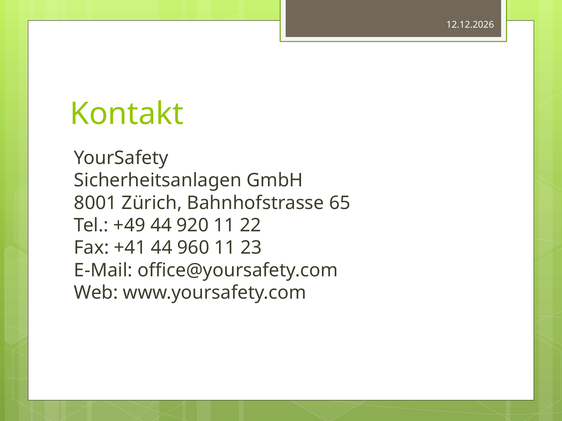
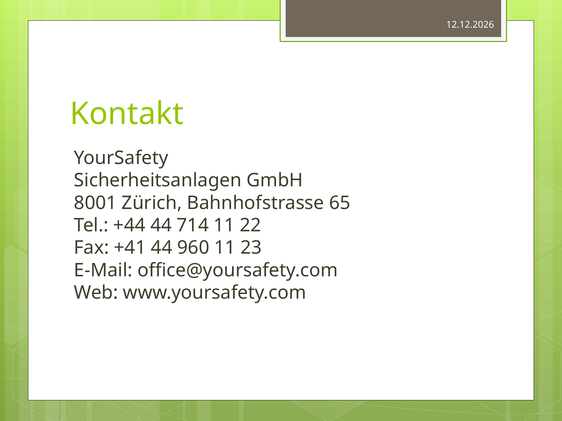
+49: +49 -> +44
920: 920 -> 714
